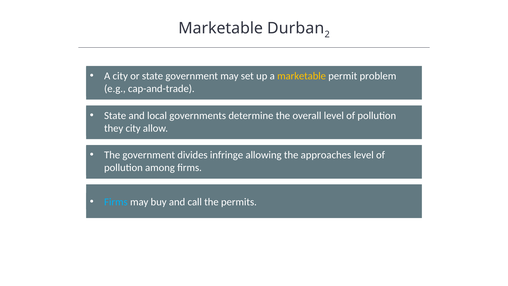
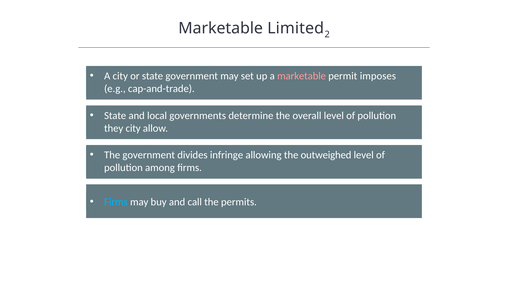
Durban: Durban -> Limited
marketable at (302, 76) colour: yellow -> pink
problem: problem -> imposes
approaches: approaches -> outweighed
